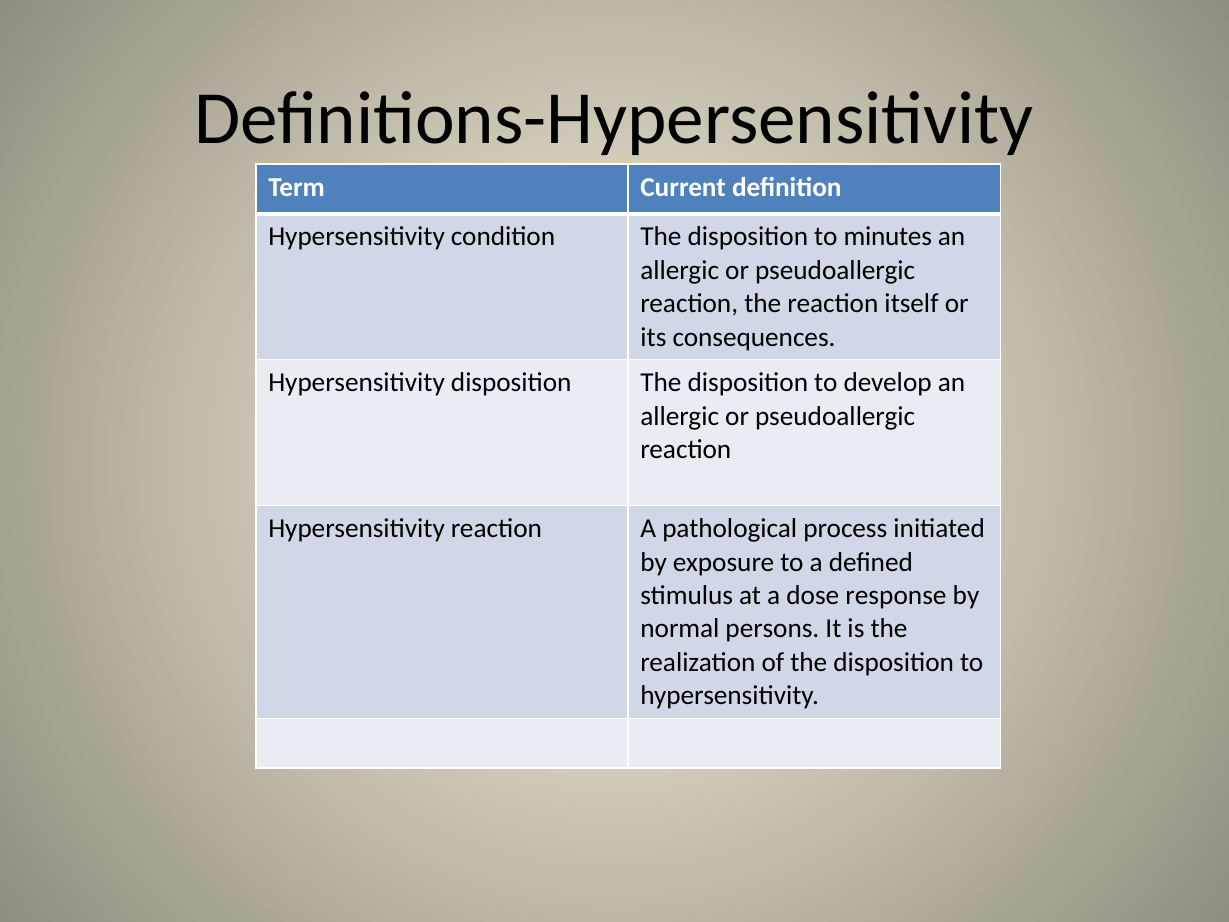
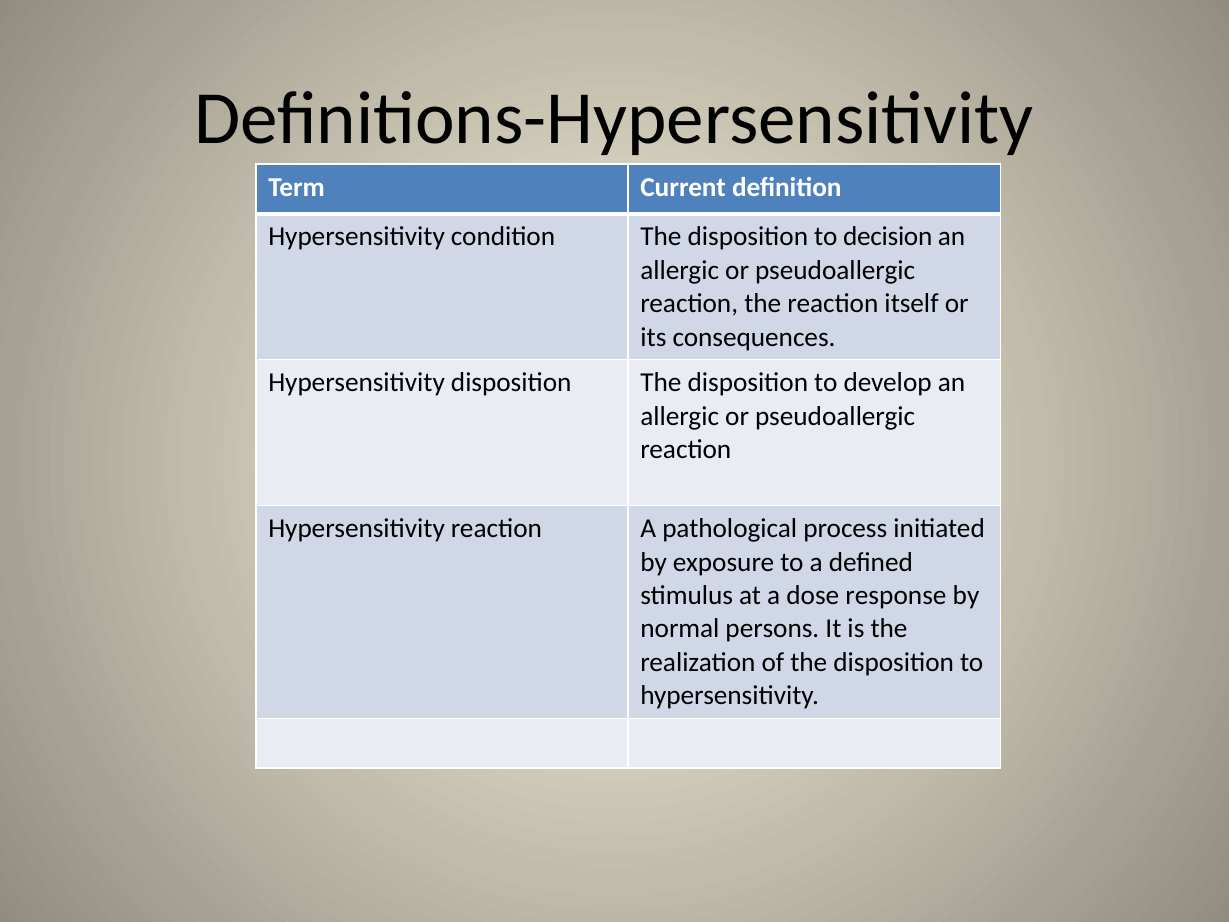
minutes: minutes -> decision
